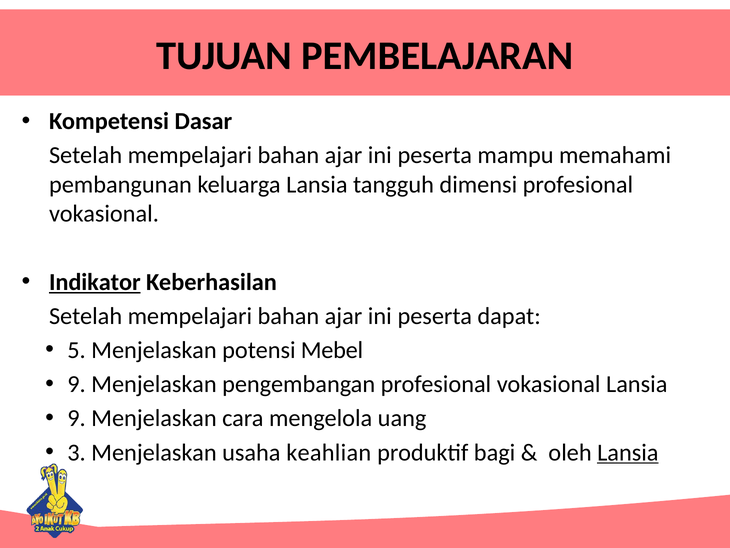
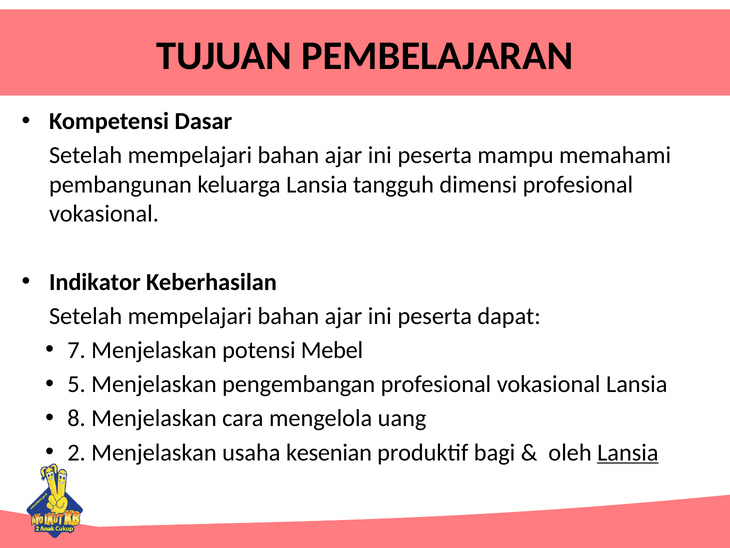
Indikator underline: present -> none
5: 5 -> 7
9 at (77, 384): 9 -> 5
9 at (77, 418): 9 -> 8
3: 3 -> 2
keahlian: keahlian -> kesenian
